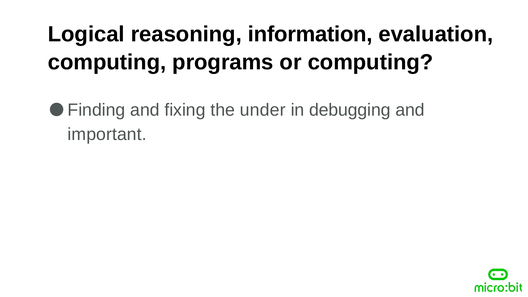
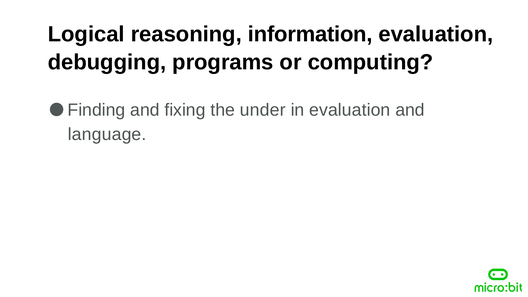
computing at (107, 62): computing -> debugging
in debugging: debugging -> evaluation
important: important -> language
